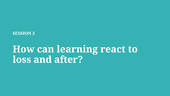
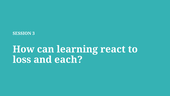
after: after -> each
